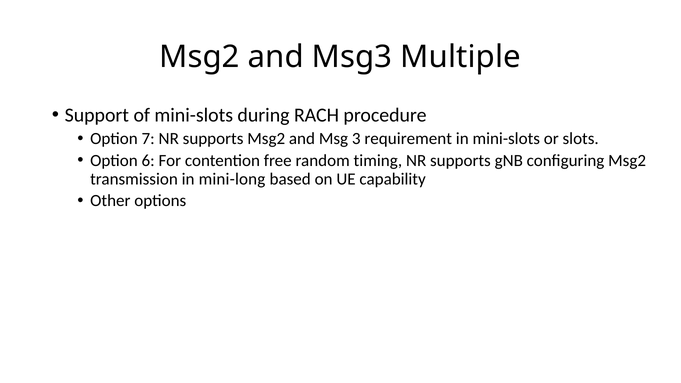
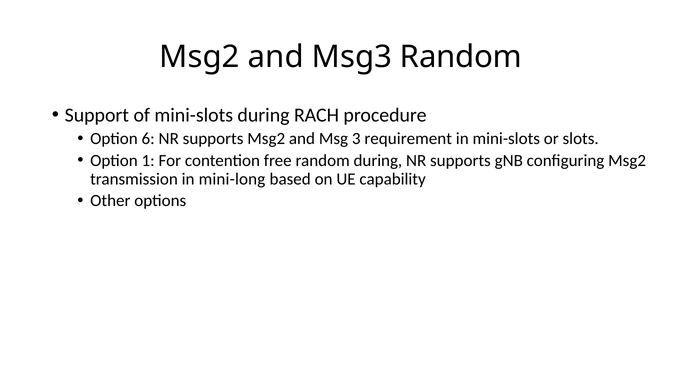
Msg3 Multiple: Multiple -> Random
7: 7 -> 6
6: 6 -> 1
random timing: timing -> during
